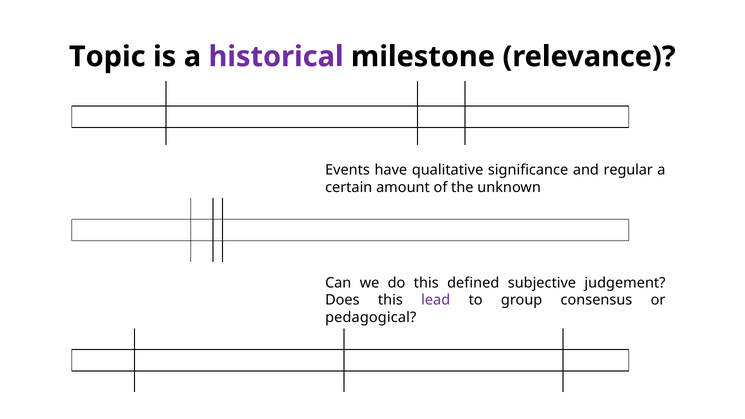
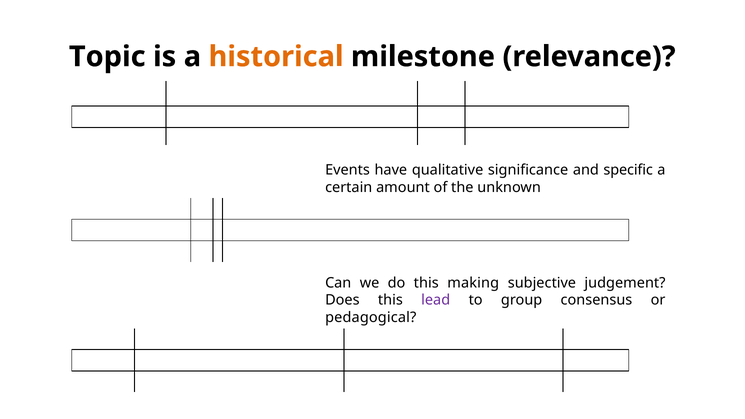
historical colour: purple -> orange
regular: regular -> specific
defined: defined -> making
